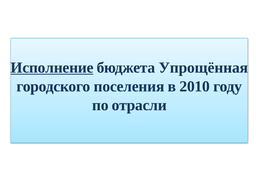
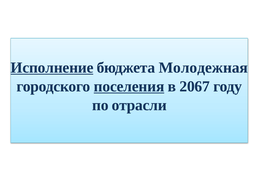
Упрощённая: Упрощённая -> Молодежная
поселения underline: none -> present
2010: 2010 -> 2067
